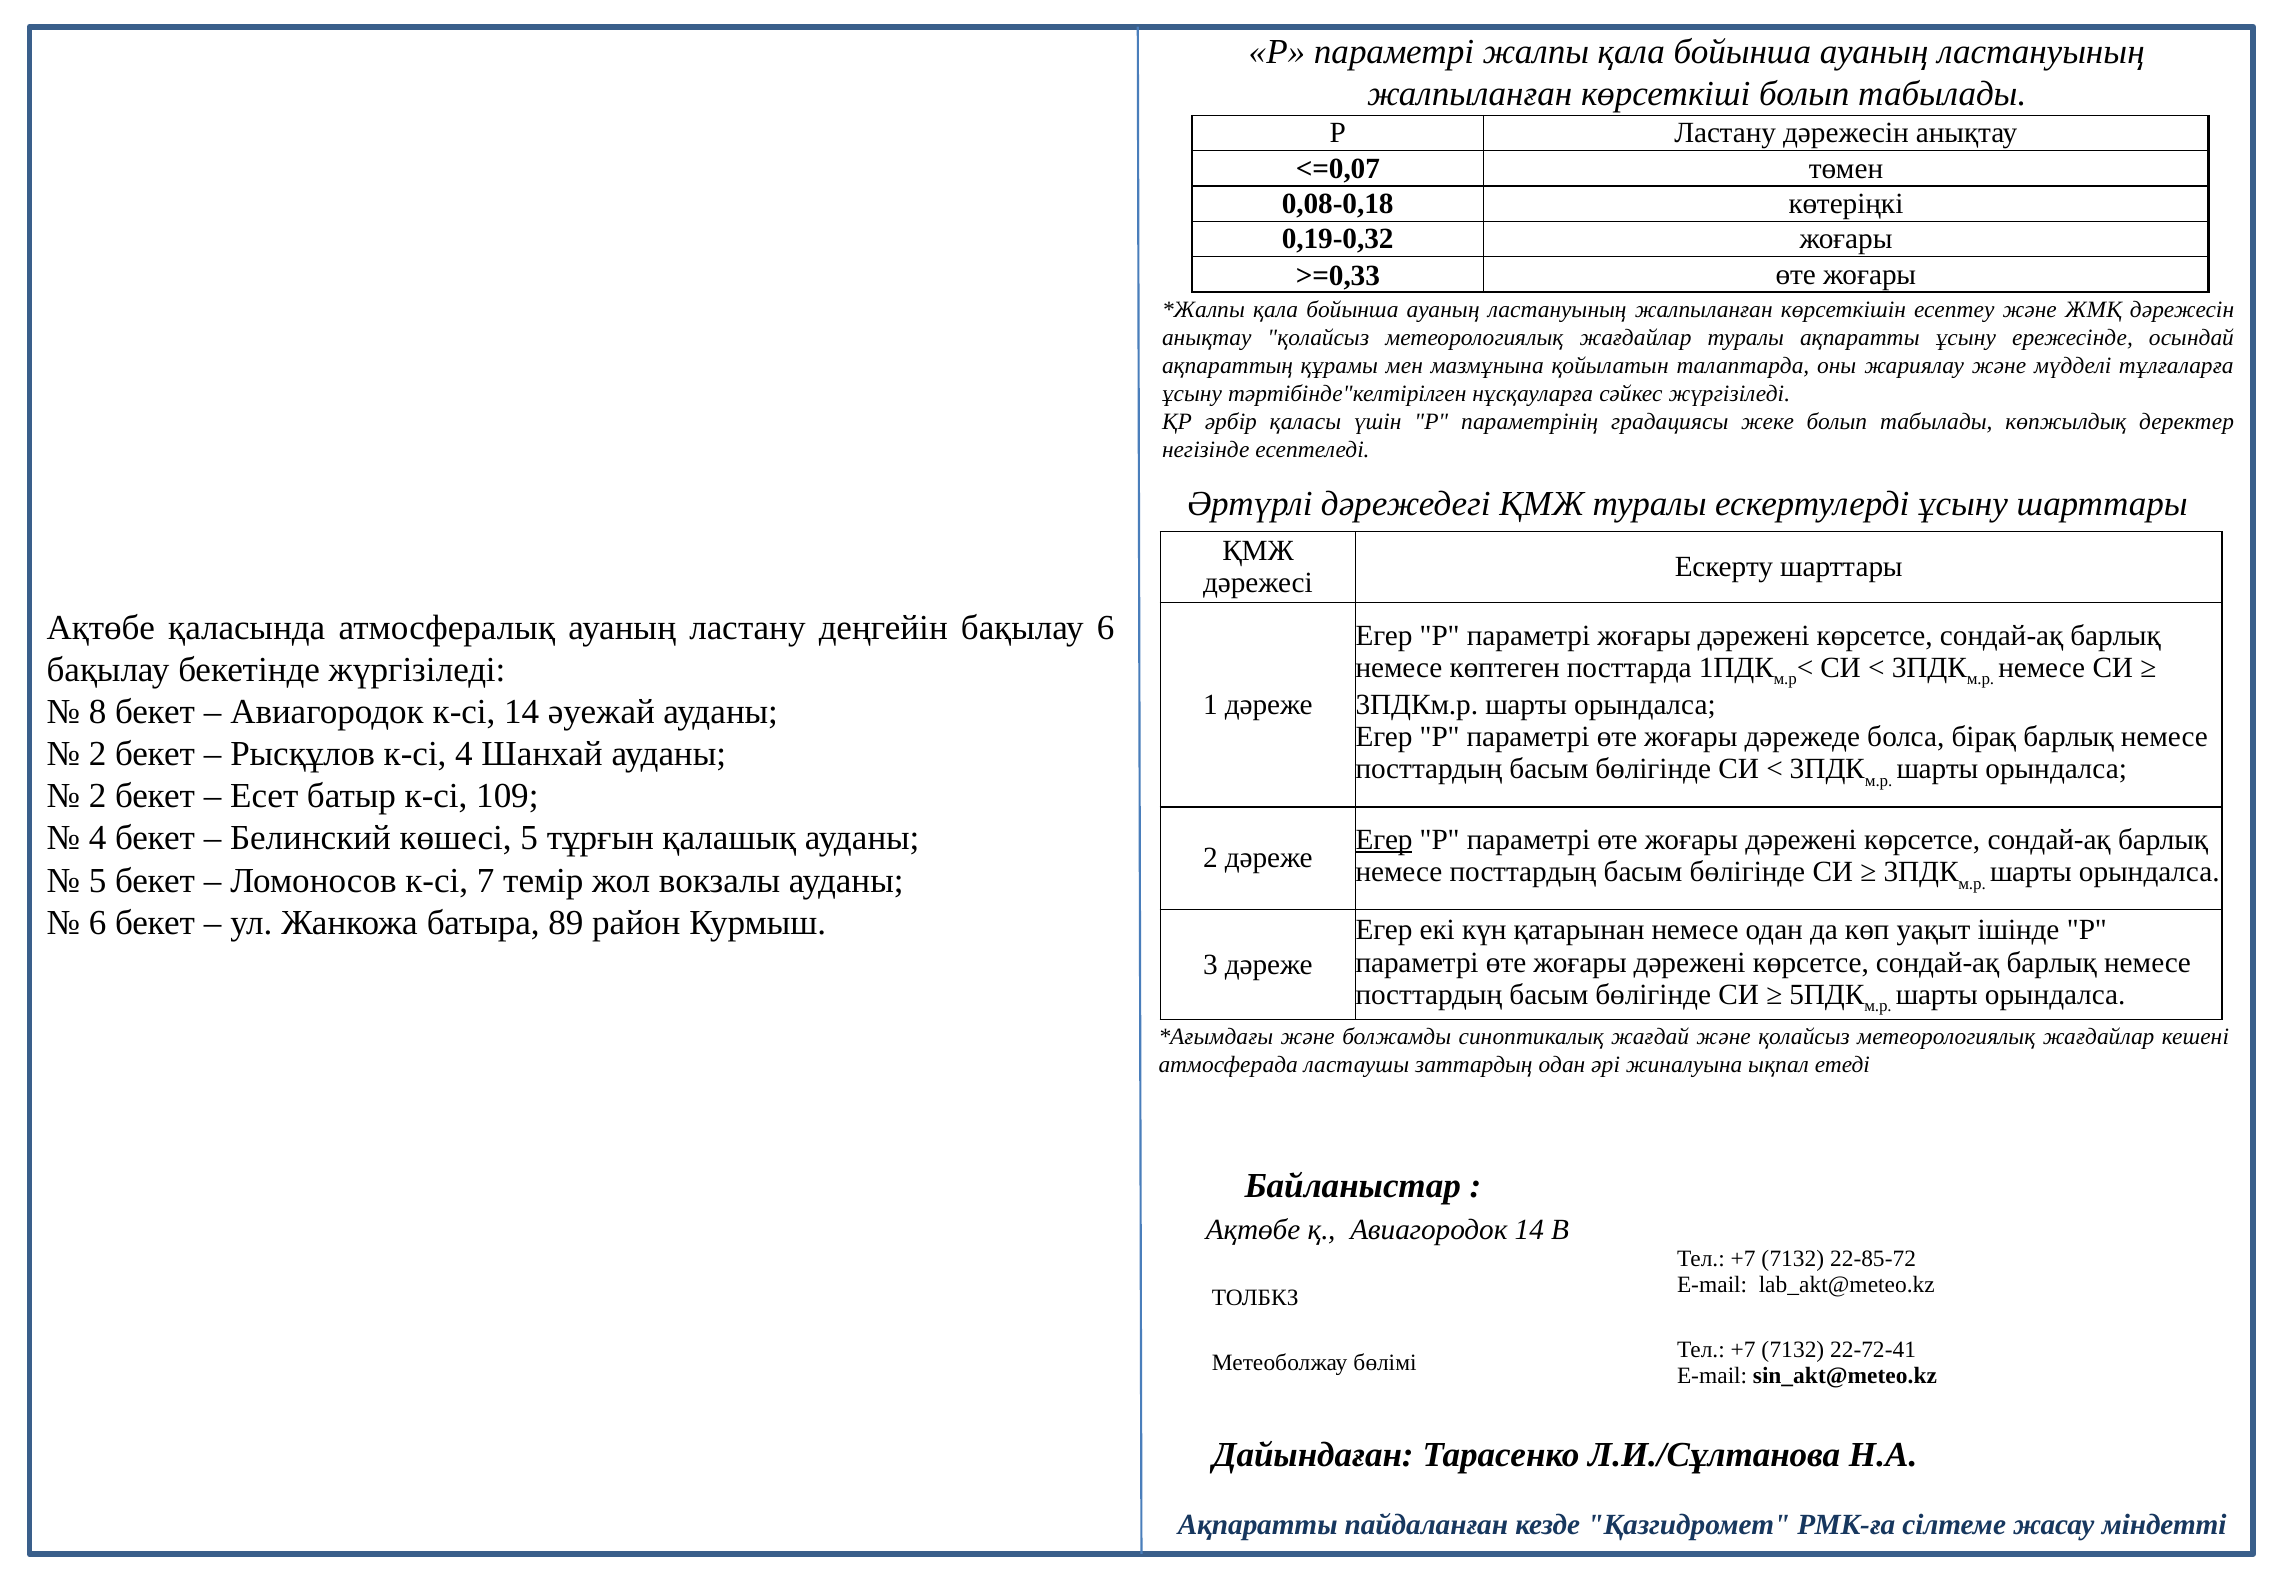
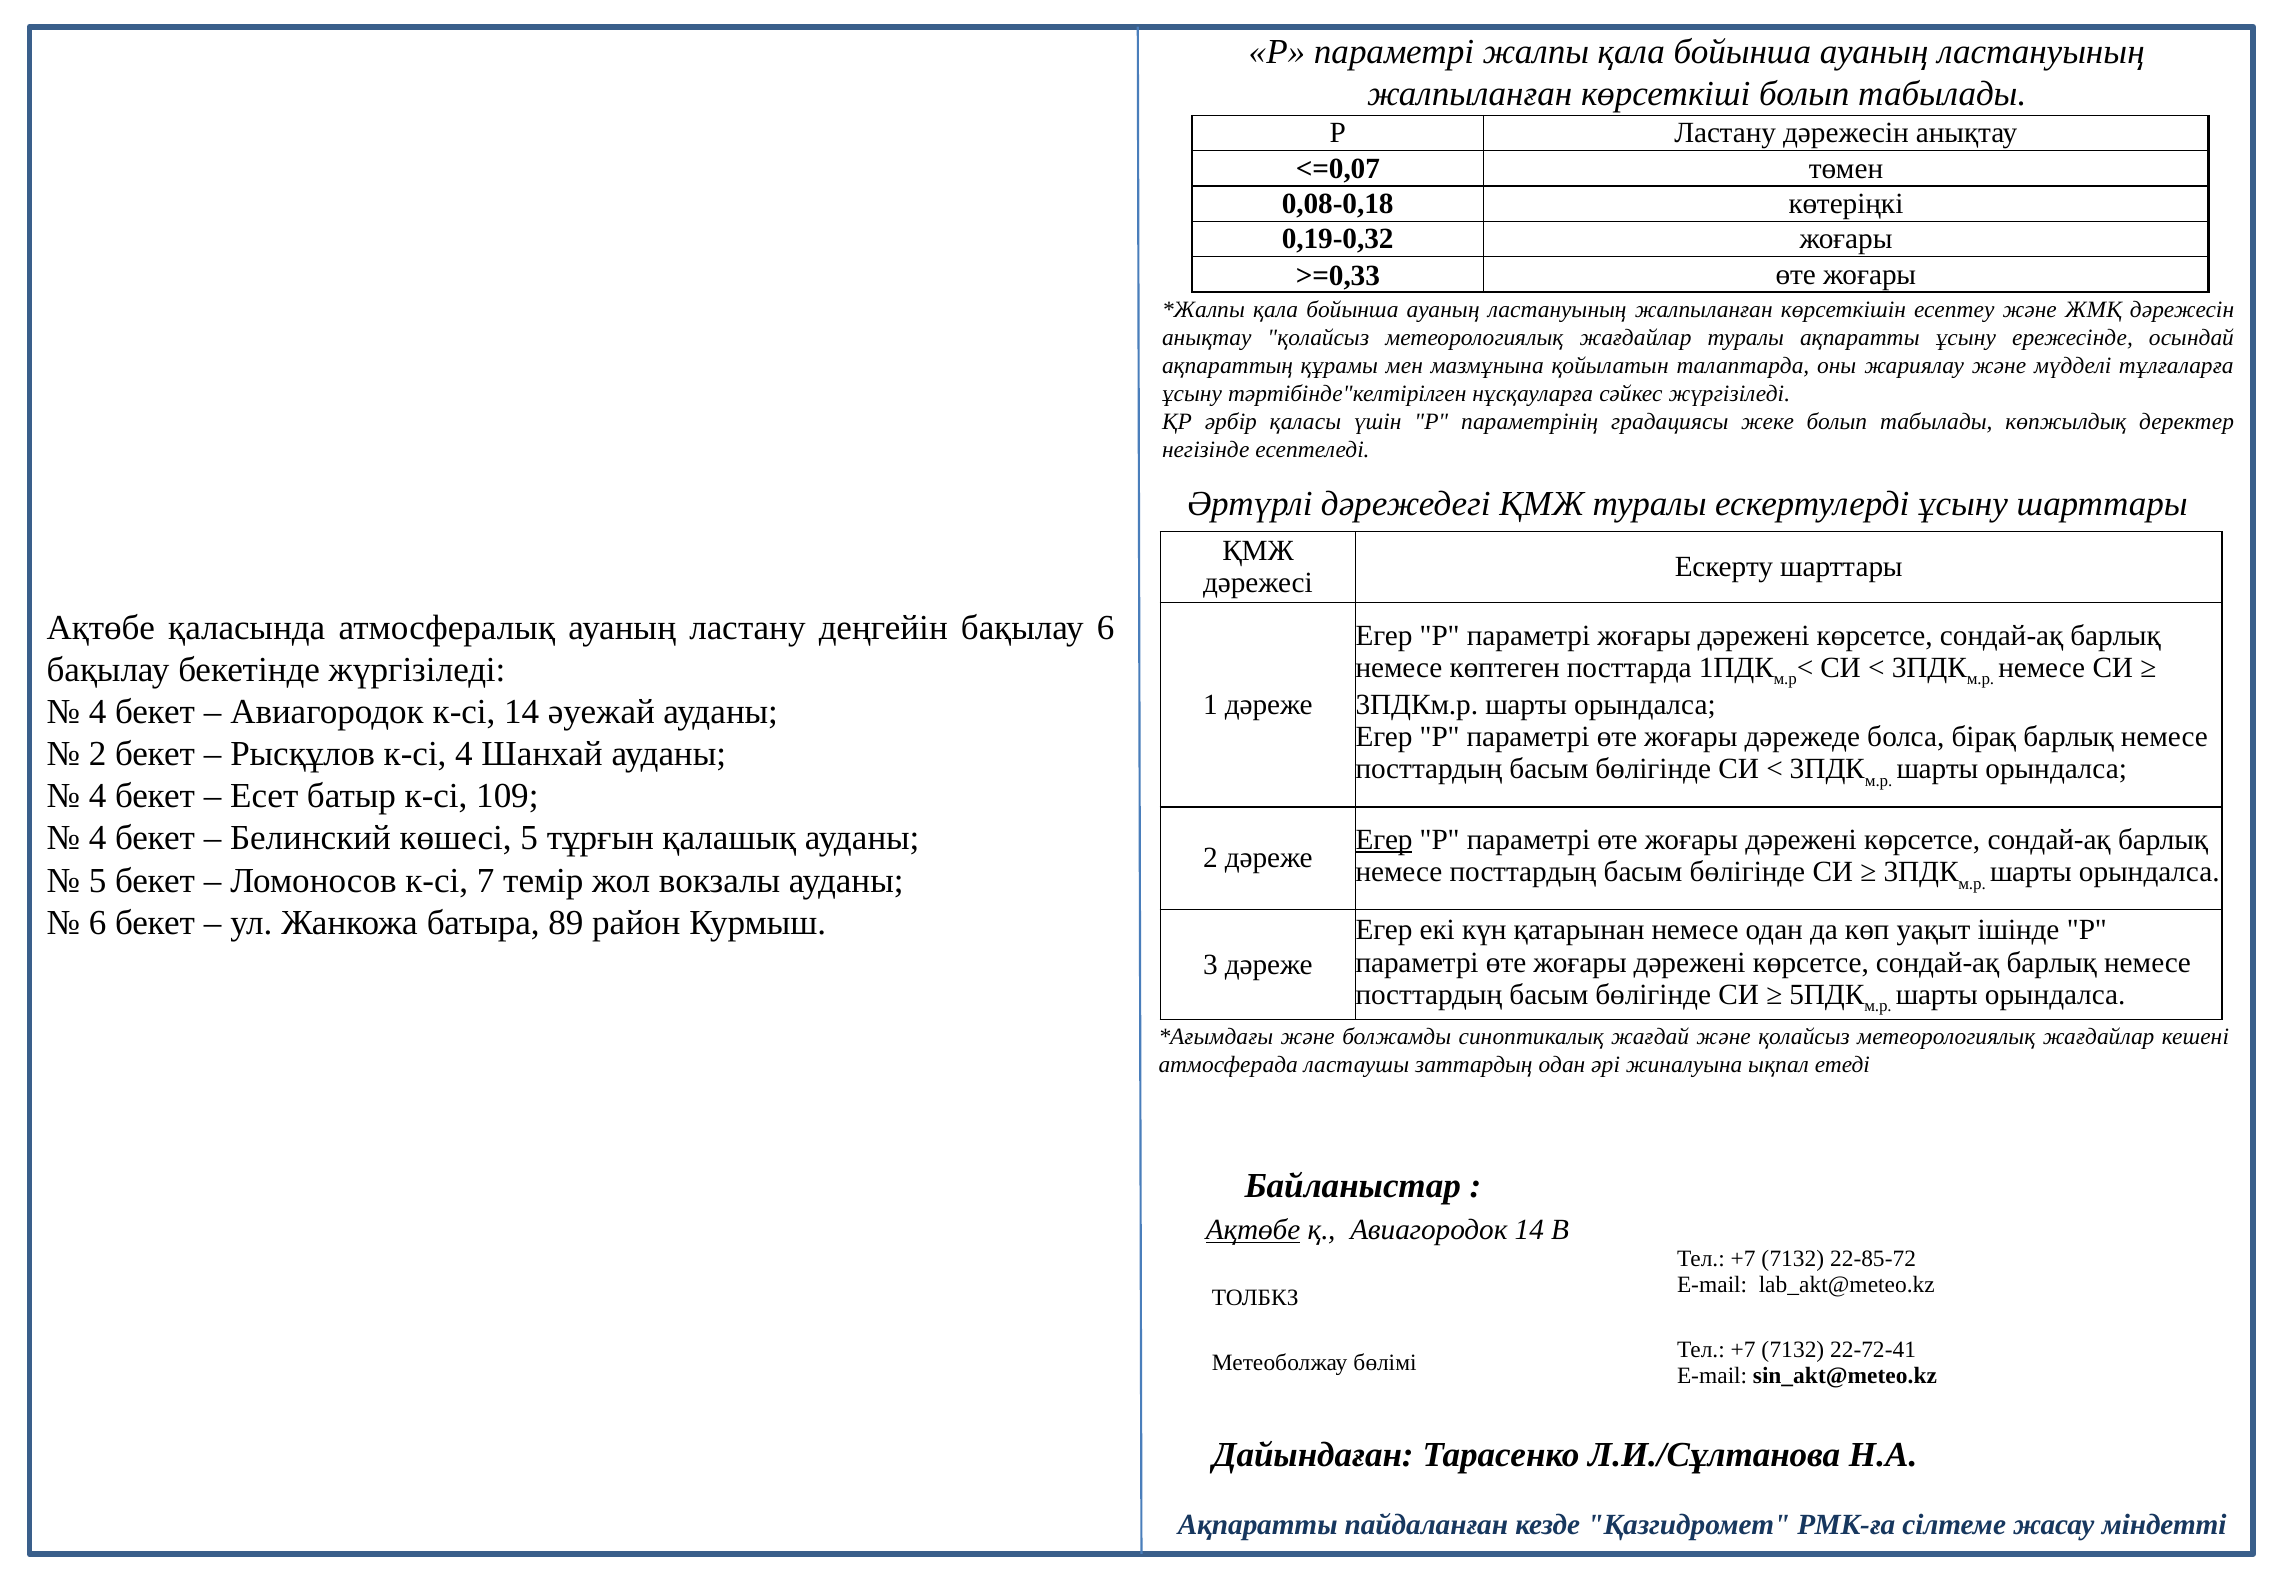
8 at (98, 712): 8 -> 4
2 at (98, 796): 2 -> 4
Ақтөбе at (1253, 1229) underline: none -> present
